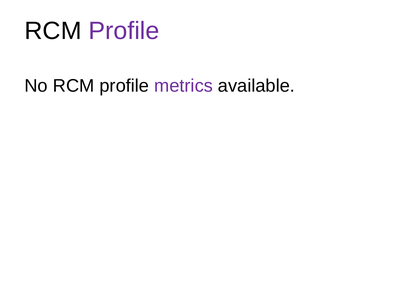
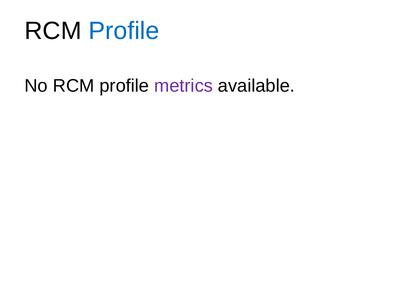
Profile at (124, 31) colour: purple -> blue
